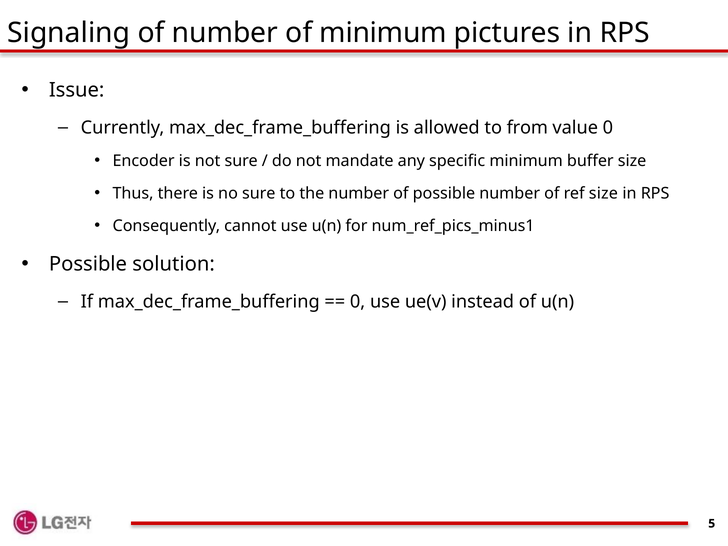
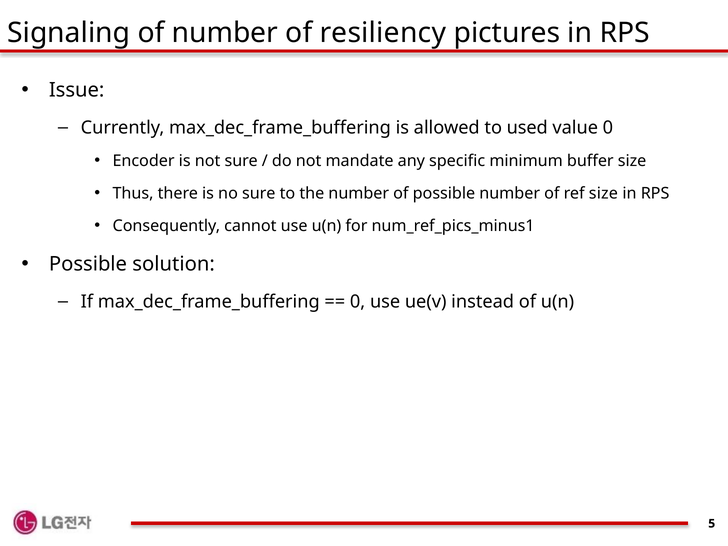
of minimum: minimum -> resiliency
from: from -> used
